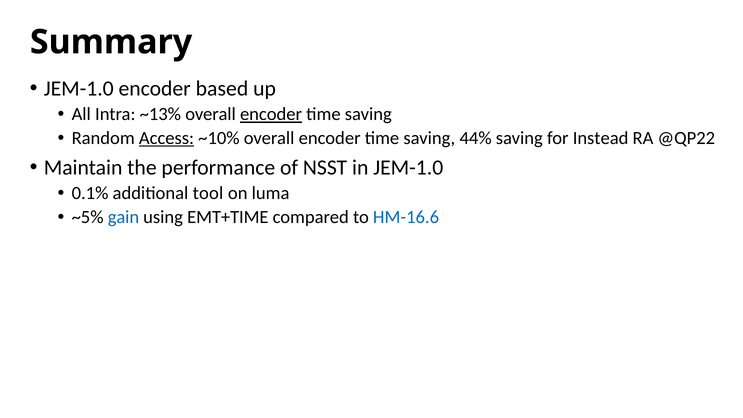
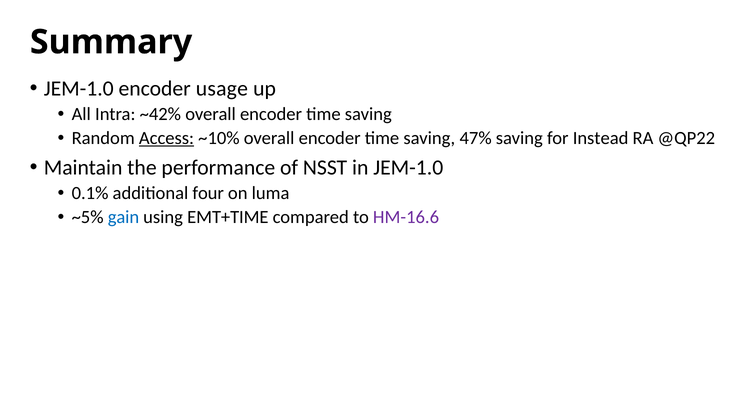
based: based -> usage
~13%: ~13% -> ~42%
encoder at (271, 114) underline: present -> none
44%: 44% -> 47%
tool: tool -> four
HM-16.6 colour: blue -> purple
